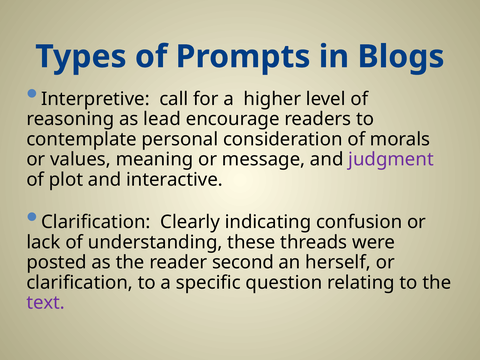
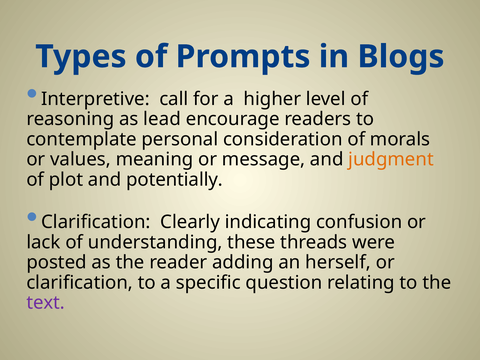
judgment colour: purple -> orange
interactive: interactive -> potentially
second: second -> adding
